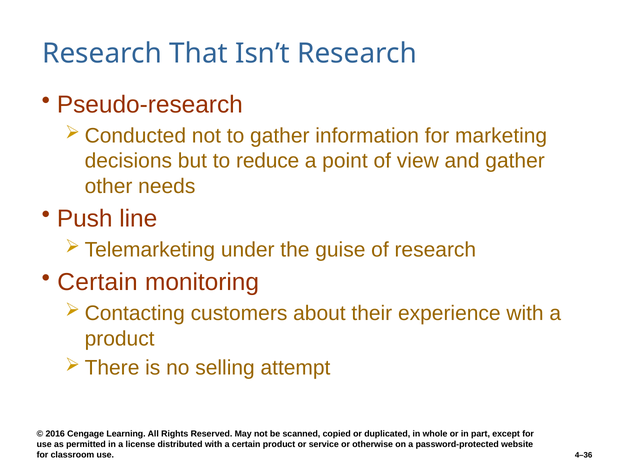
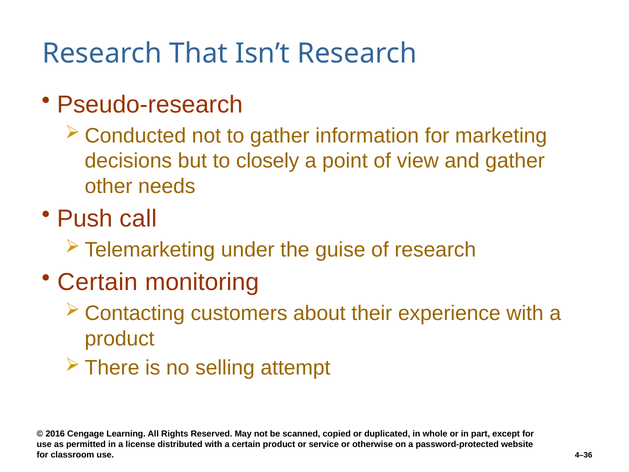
reduce: reduce -> closely
line: line -> call
